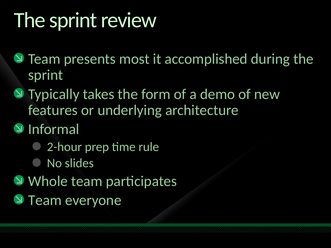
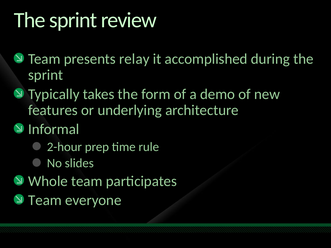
most: most -> relay
